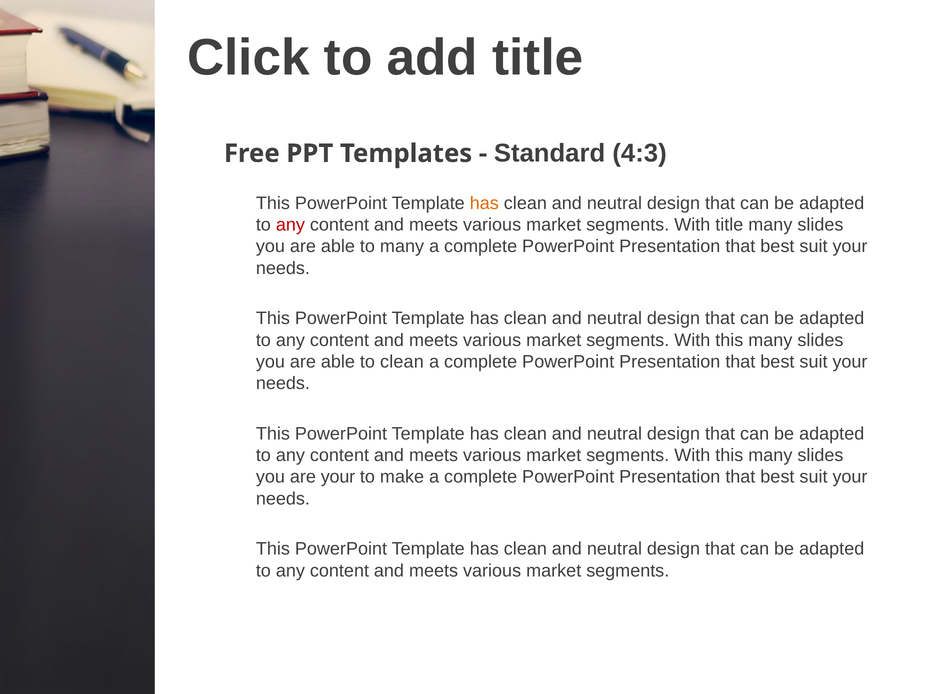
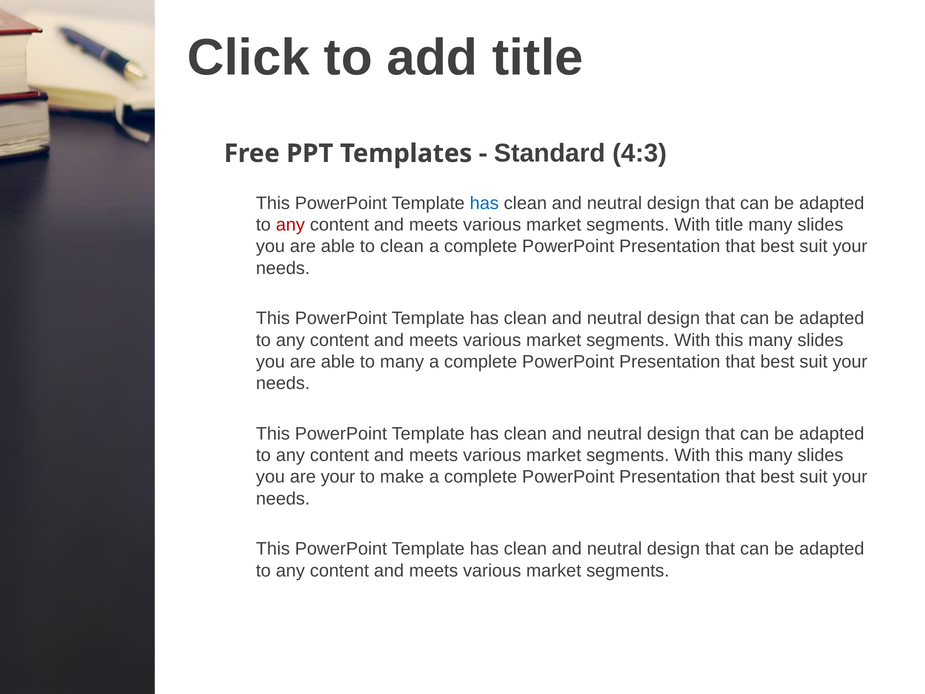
has at (484, 203) colour: orange -> blue
to many: many -> clean
to clean: clean -> many
